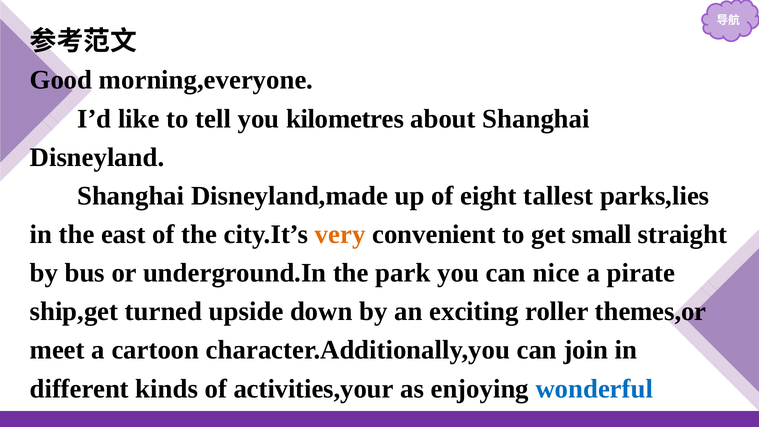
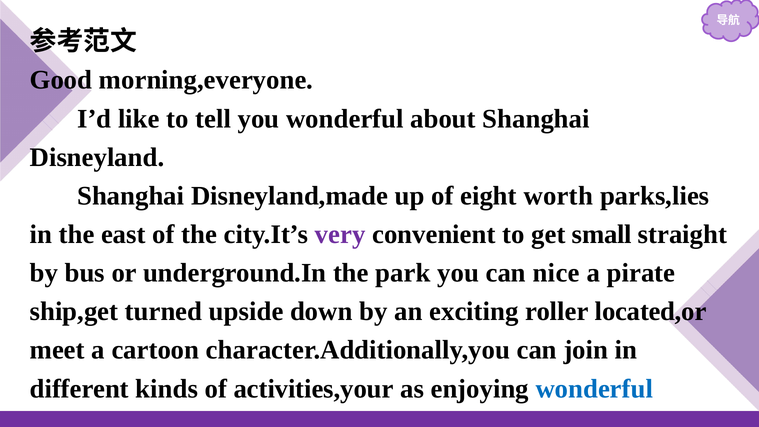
you kilometres: kilometres -> wonderful
tallest: tallest -> worth
very colour: orange -> purple
themes,or: themes,or -> located,or
